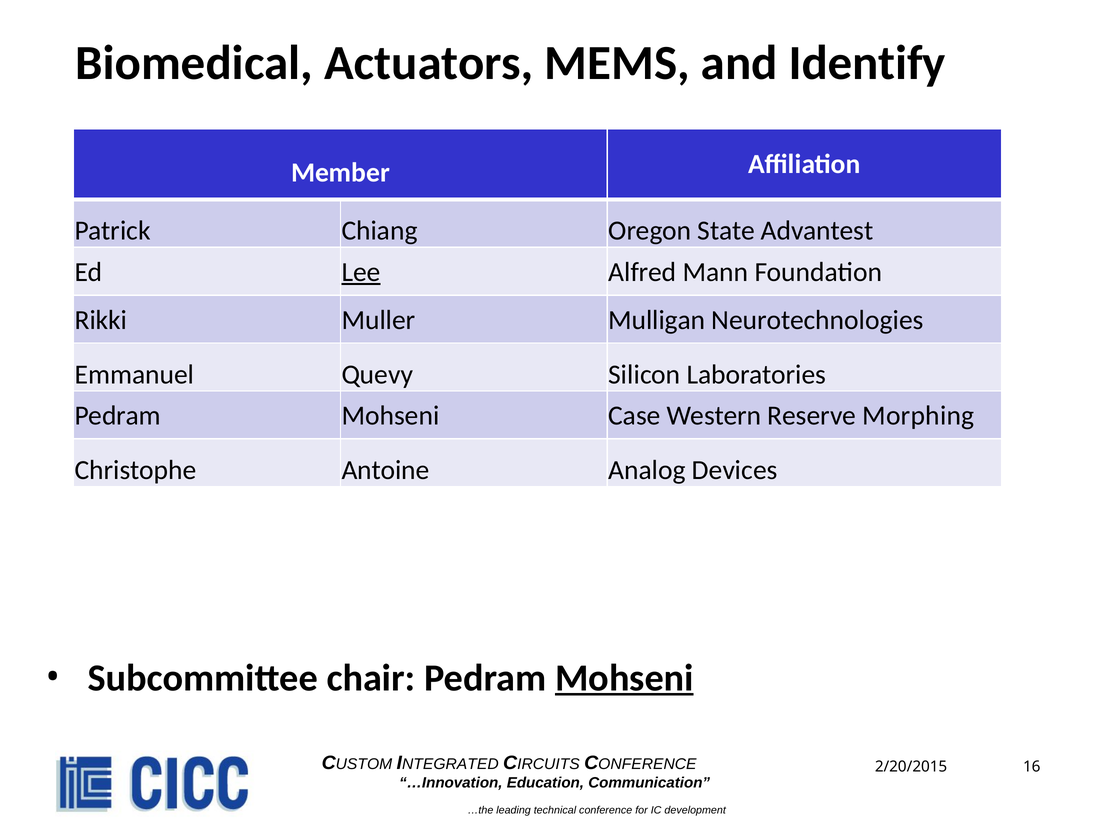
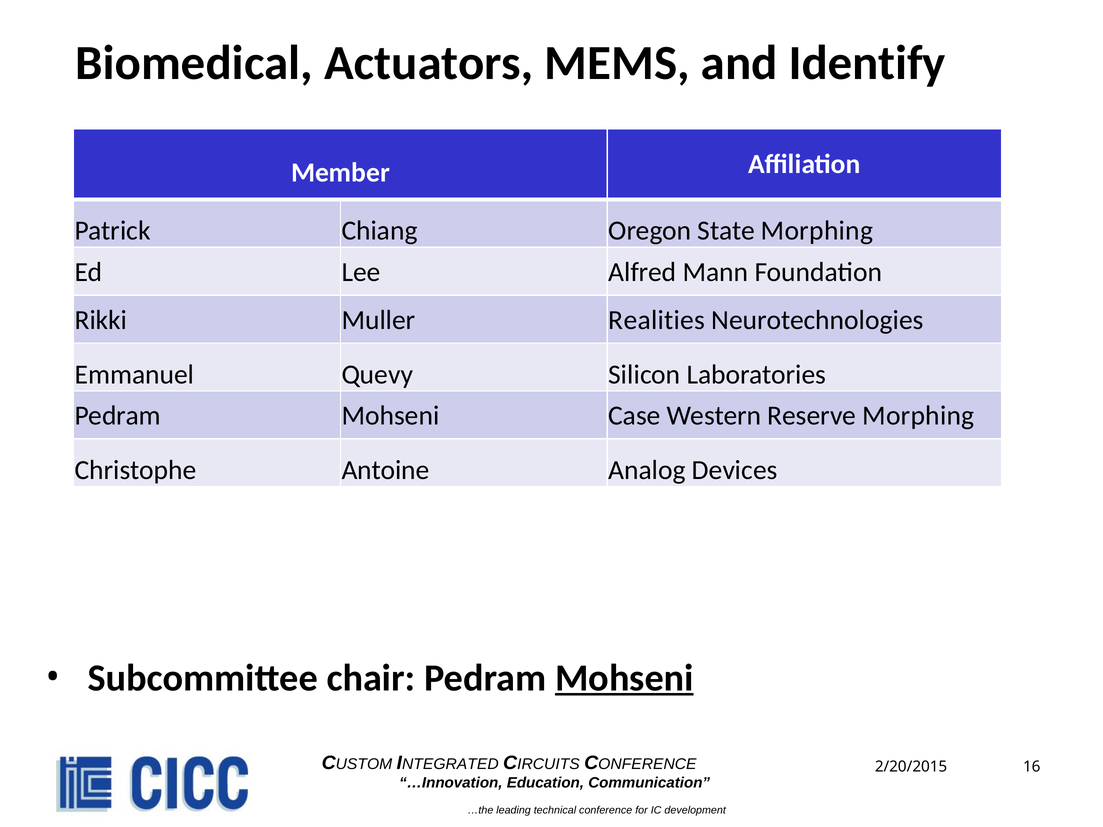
State Advantest: Advantest -> Morphing
Lee underline: present -> none
Mulligan: Mulligan -> Realities
